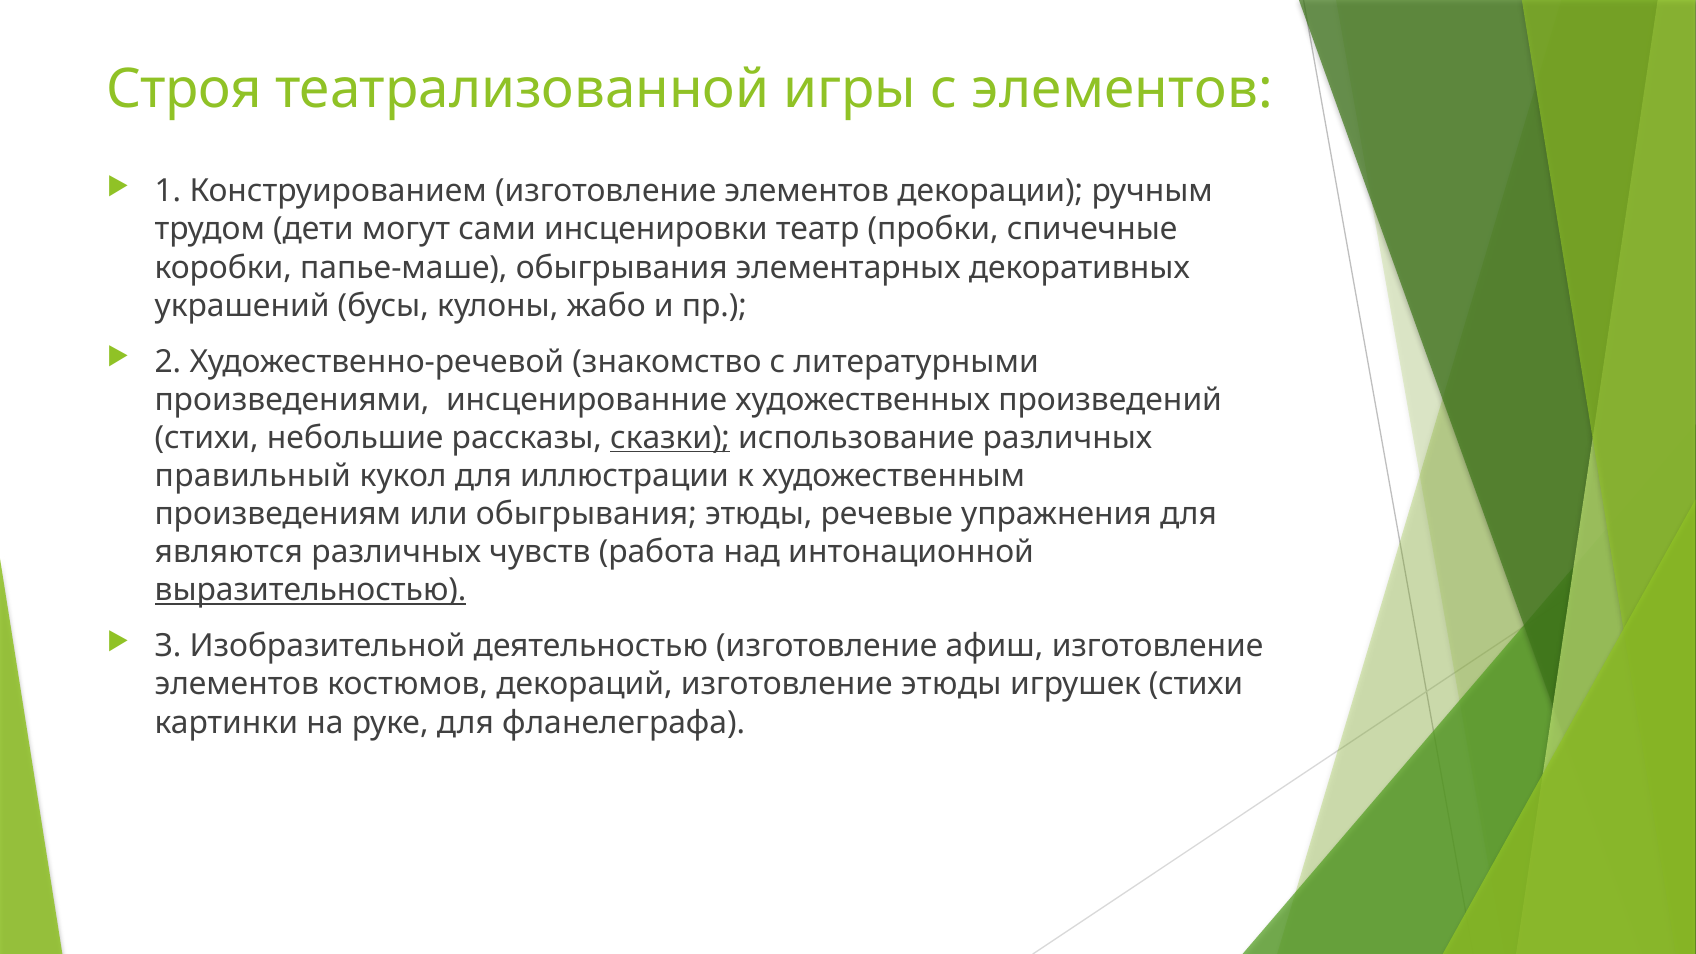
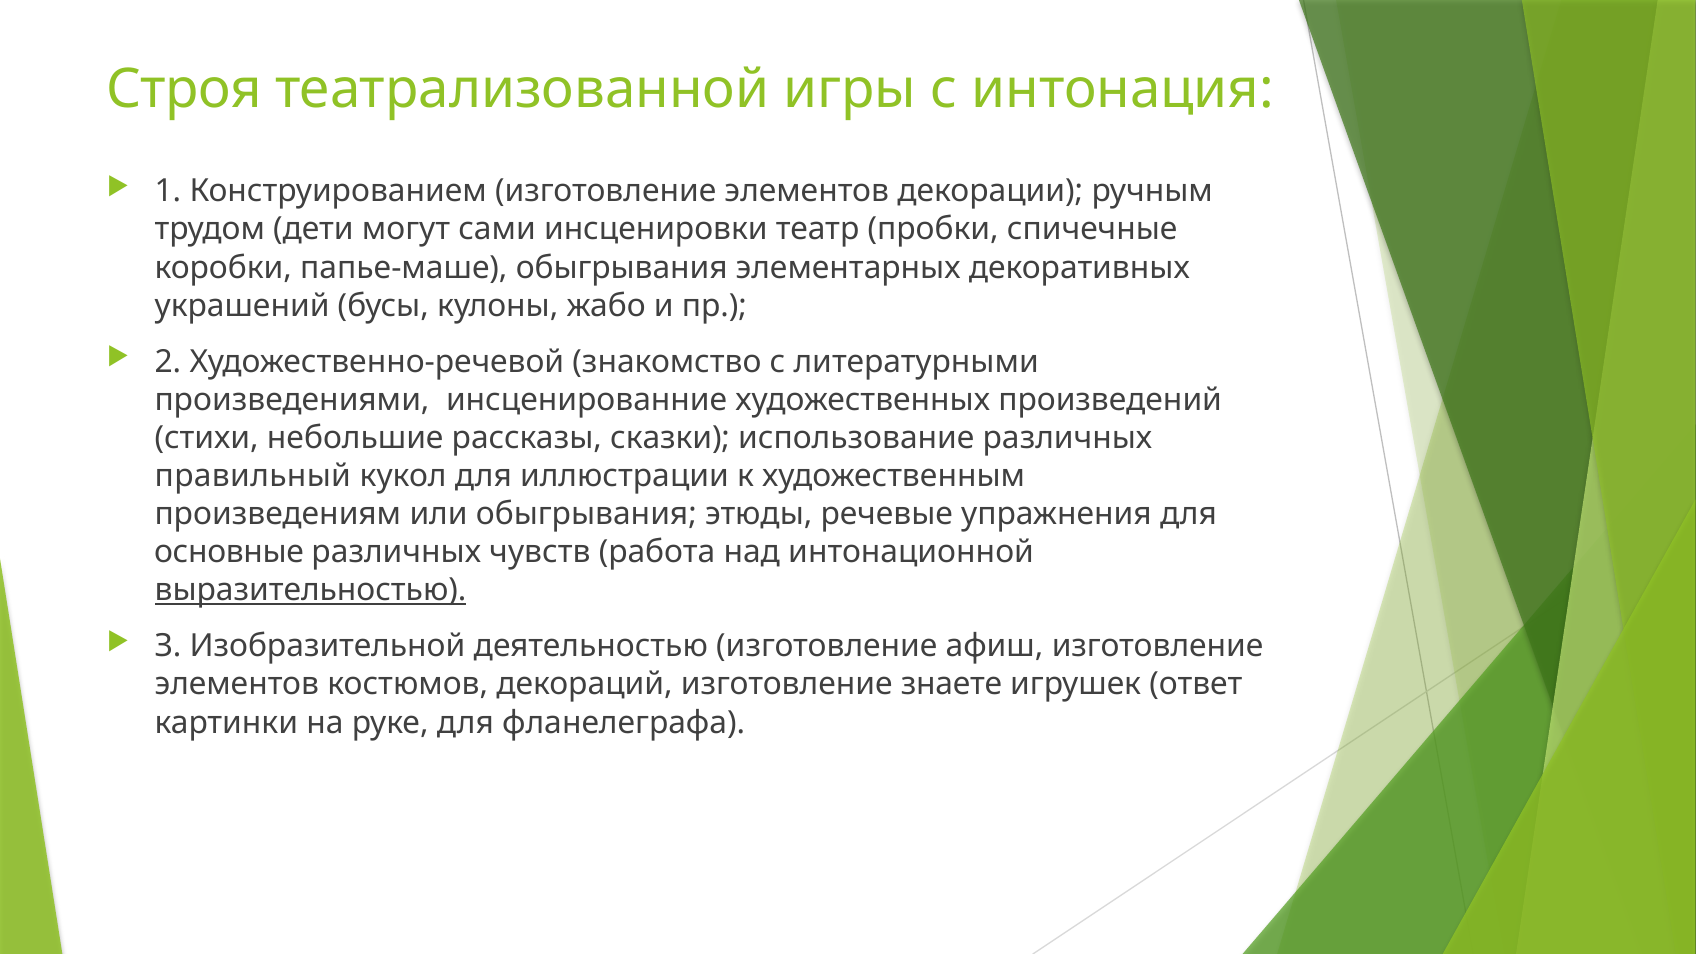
с элементов: элементов -> интонация
сказки underline: present -> none
являются: являются -> основные
изготовление этюды: этюды -> знаете
игрушек стихи: стихи -> ответ
